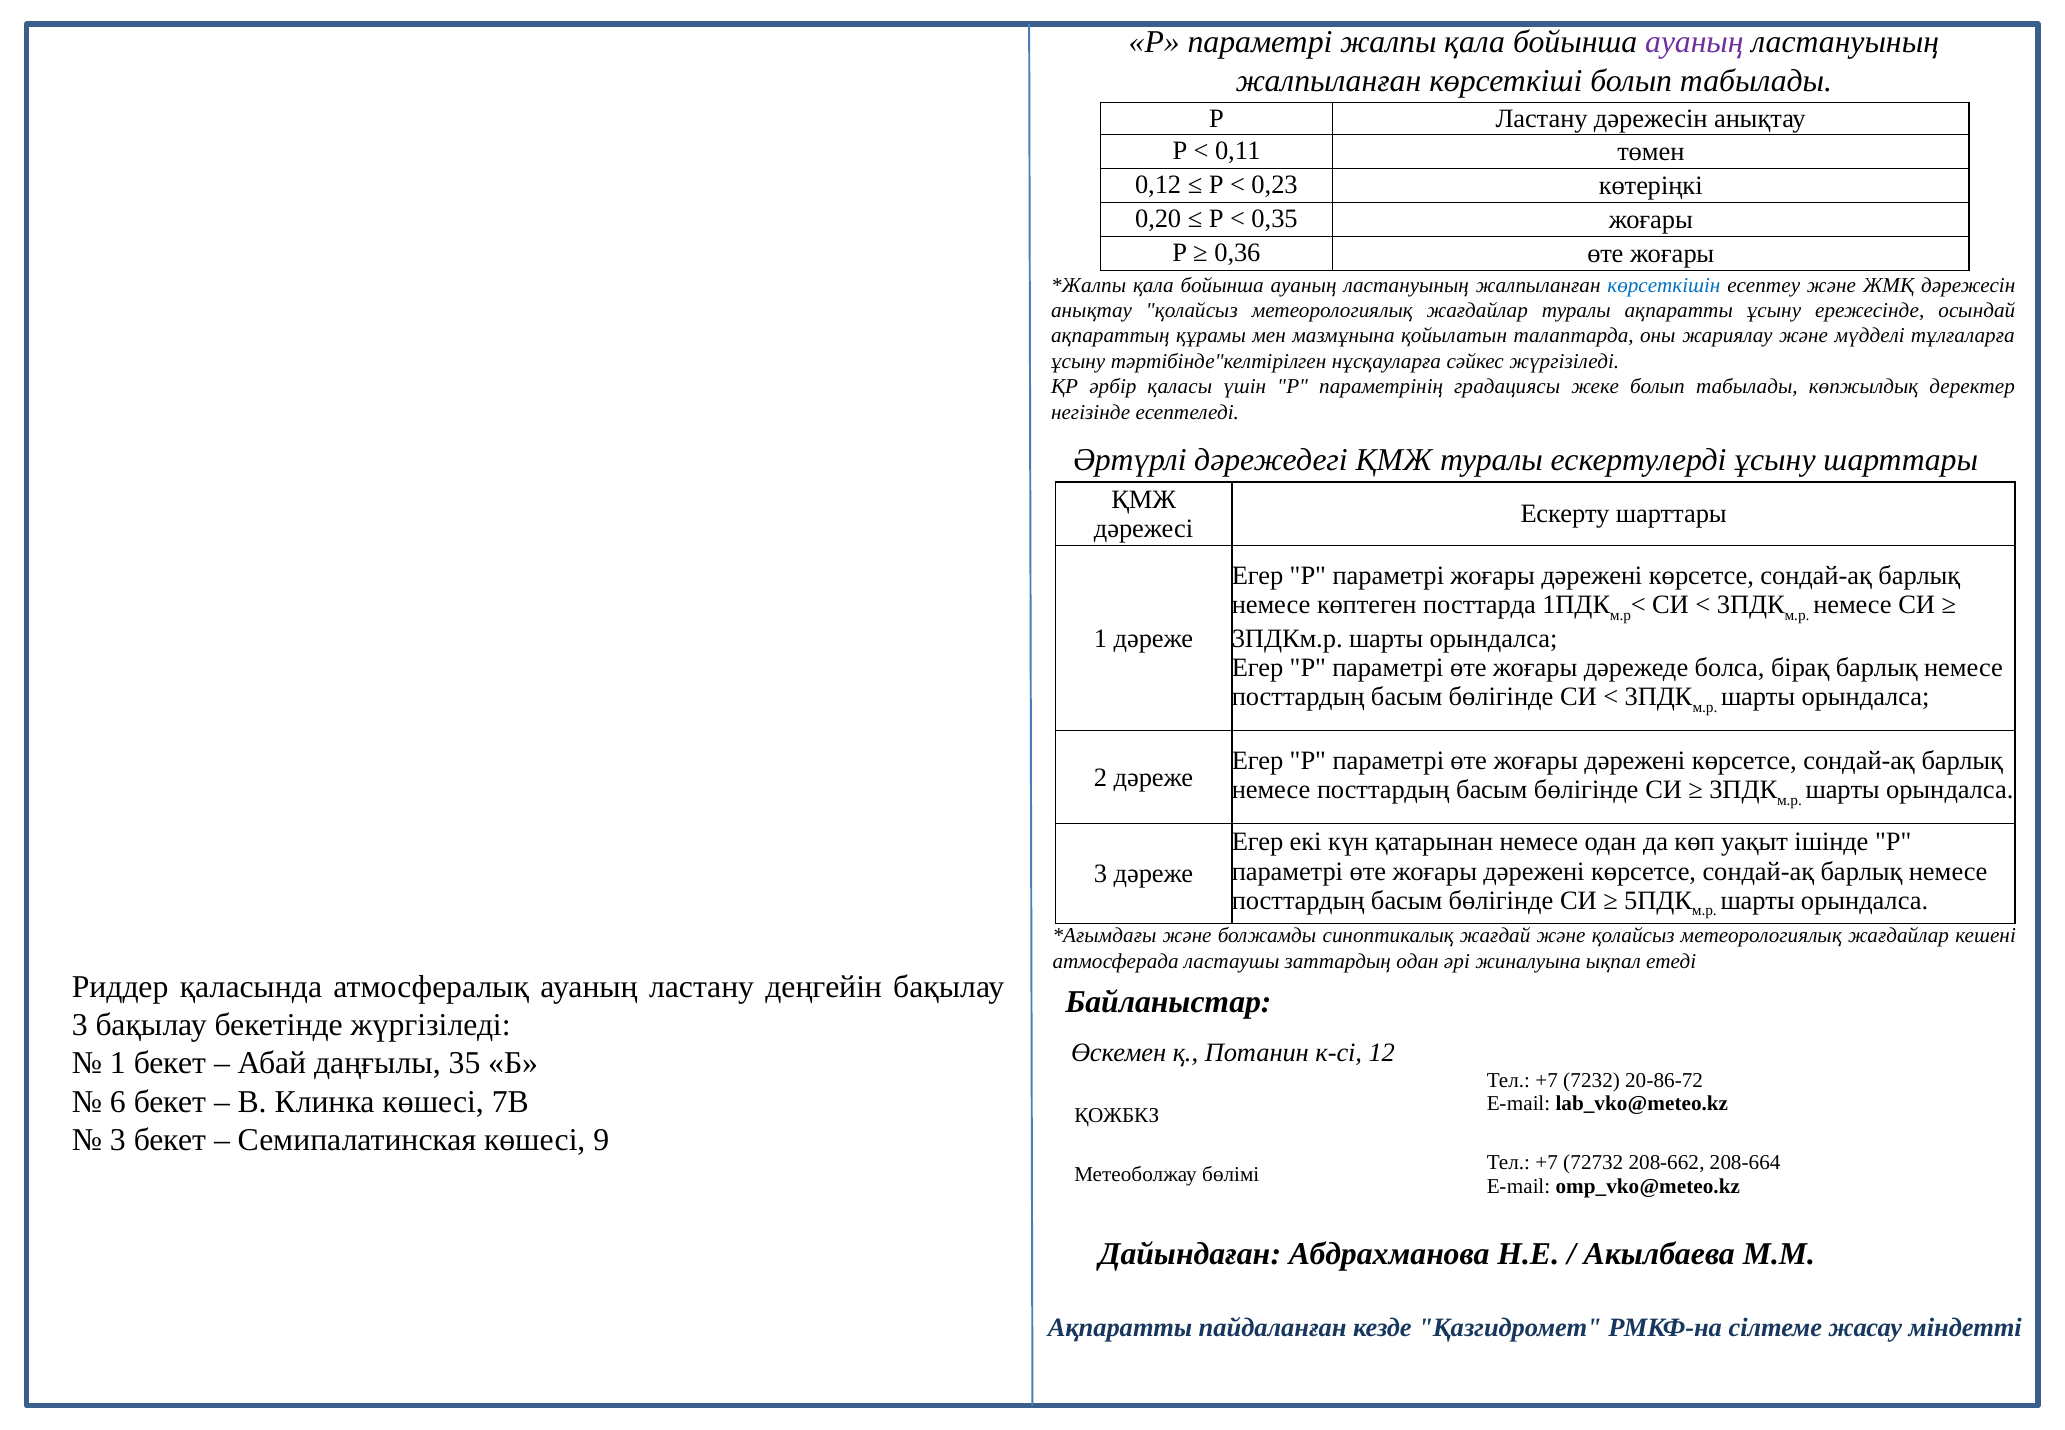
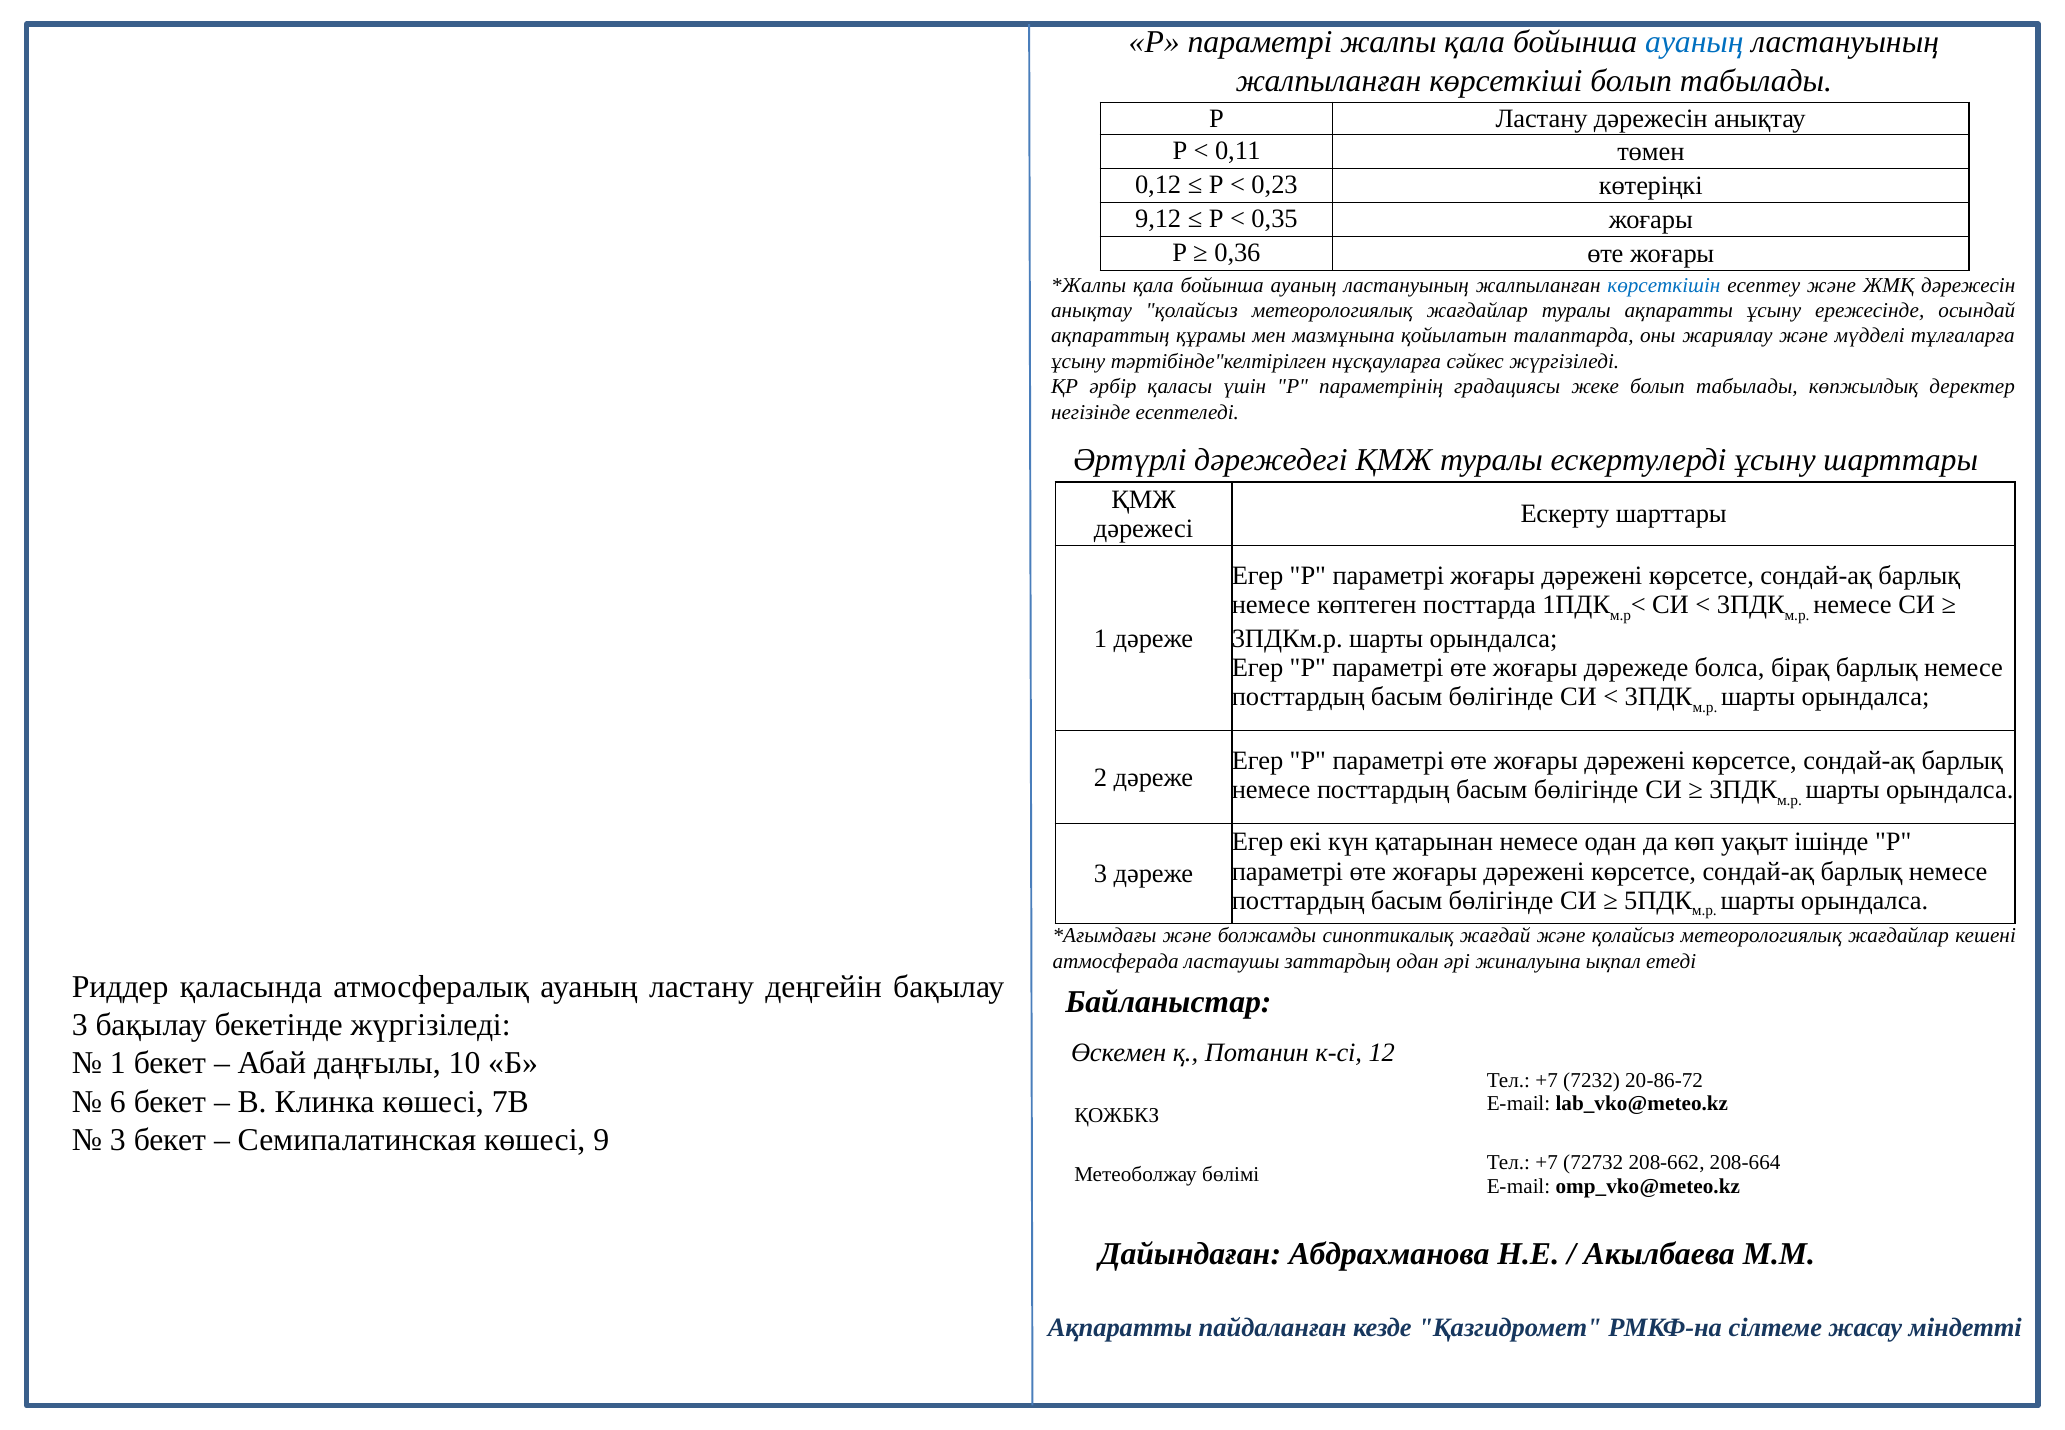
ауаның at (1694, 43) colour: purple -> blue
0,20: 0,20 -> 9,12
35: 35 -> 10
